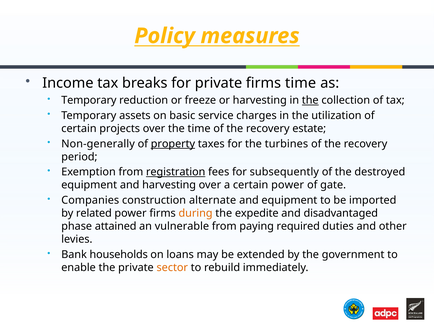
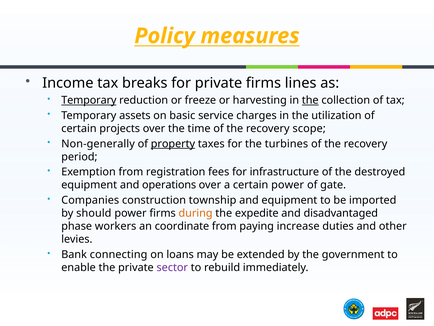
firms time: time -> lines
Temporary at (89, 100) underline: none -> present
estate: estate -> scope
registration underline: present -> none
subsequently: subsequently -> infrastructure
and harvesting: harvesting -> operations
alternate: alternate -> township
related: related -> should
attained: attained -> workers
vulnerable: vulnerable -> coordinate
required: required -> increase
households: households -> connecting
sector colour: orange -> purple
